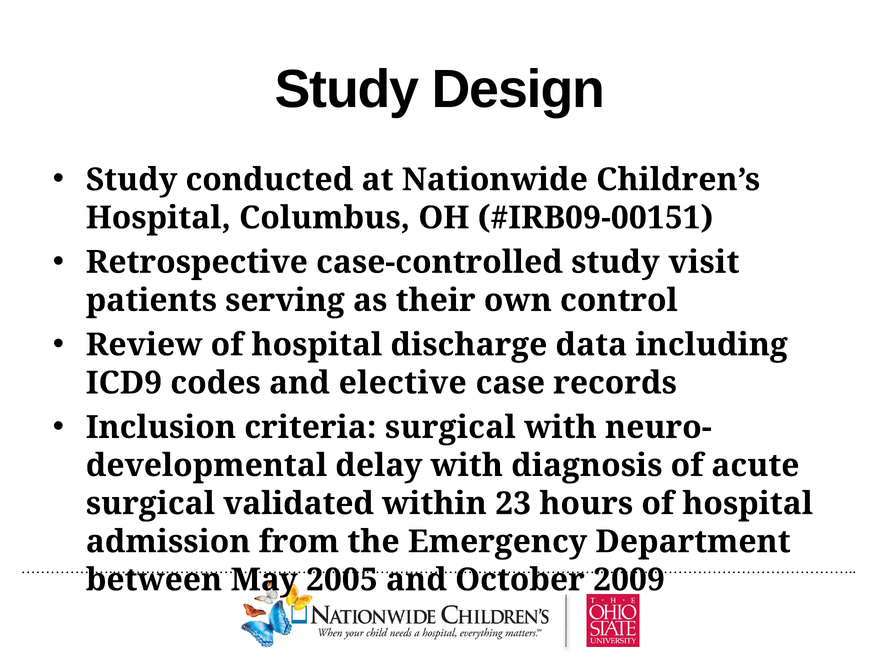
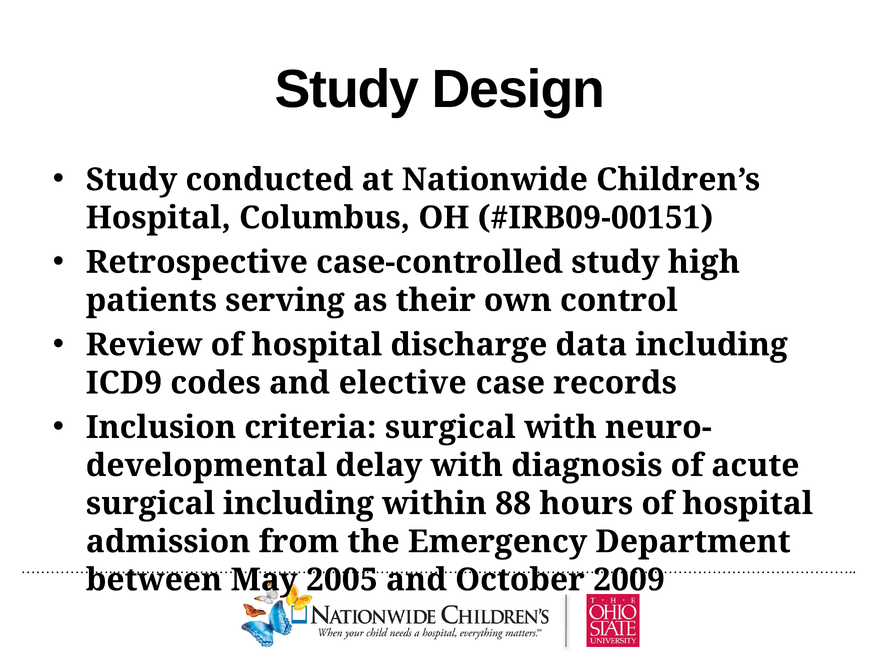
visit: visit -> high
surgical validated: validated -> including
23: 23 -> 88
